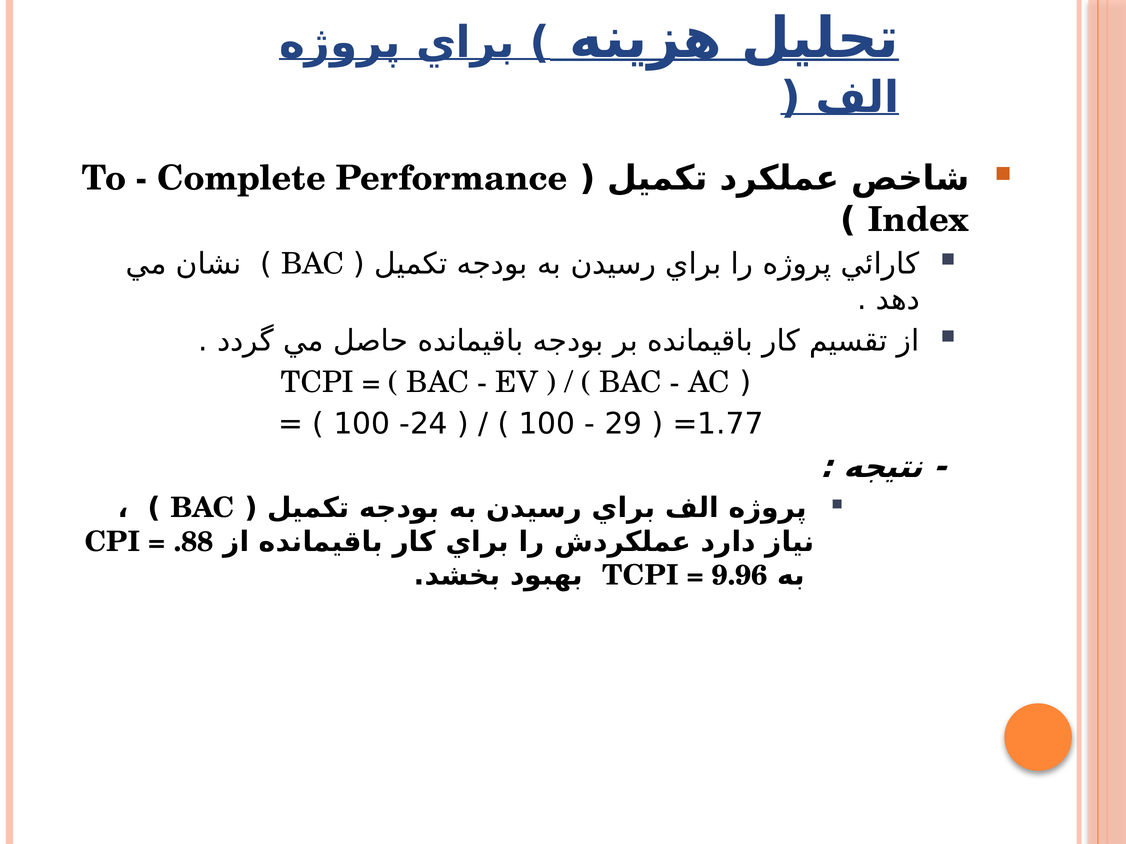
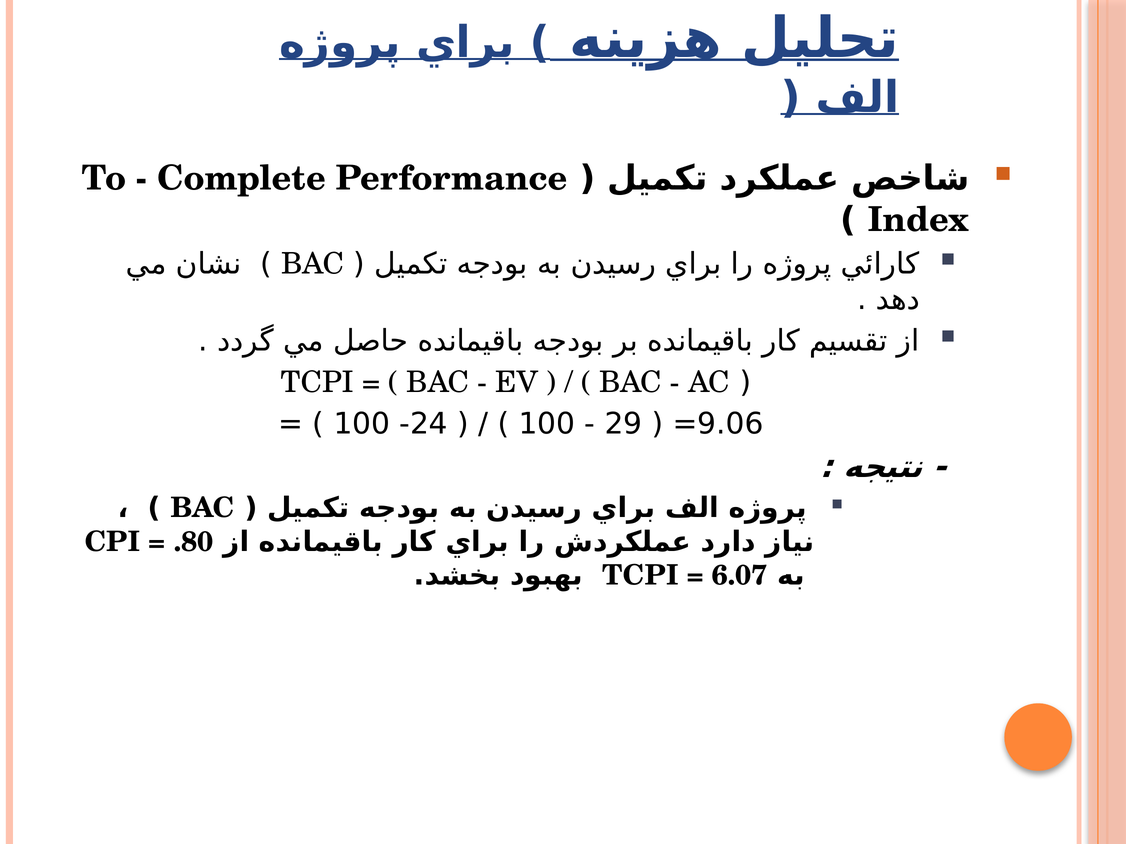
1.77: 1.77 -> 9.06
.88: .88 -> .80
9.96: 9.96 -> 6.07
